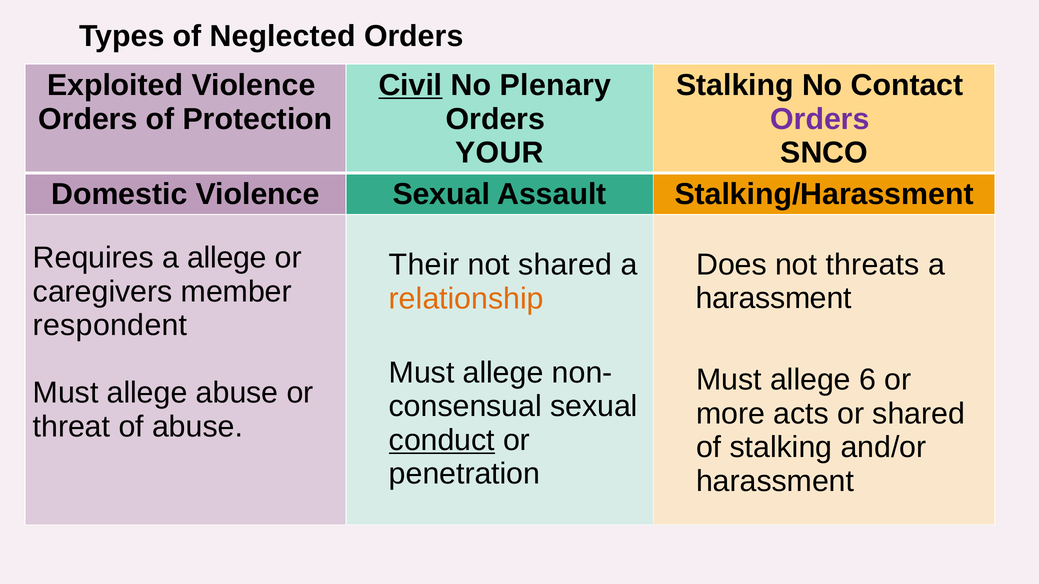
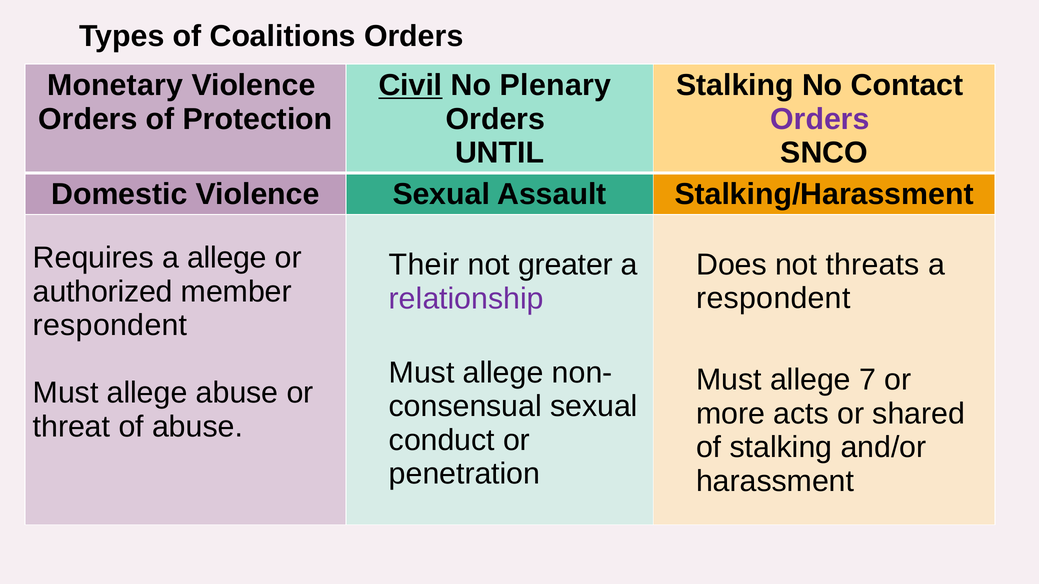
Neglected: Neglected -> Coalitions
Exploited: Exploited -> Monetary
YOUR: YOUR -> UNTIL
not shared: shared -> greater
caregivers: caregivers -> authorized
harassment at (774, 299): harassment -> respondent
relationship colour: orange -> purple
6: 6 -> 7
conduct underline: present -> none
